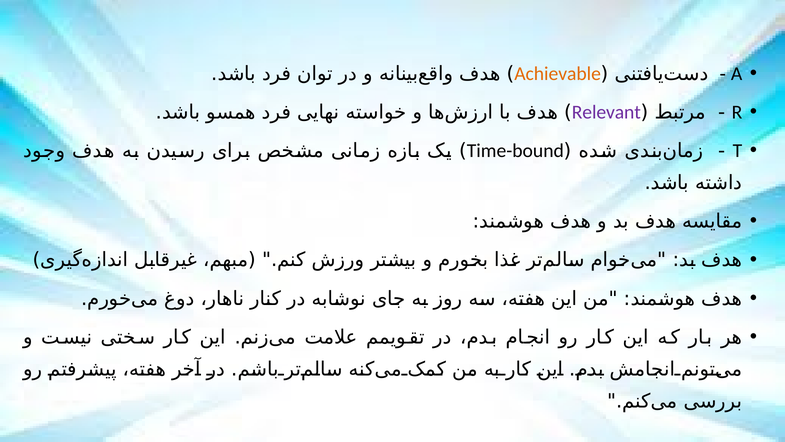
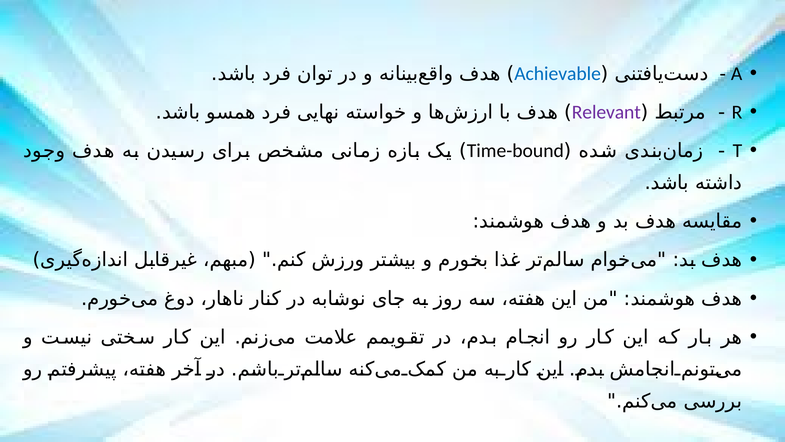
Achievable colour: orange -> blue
